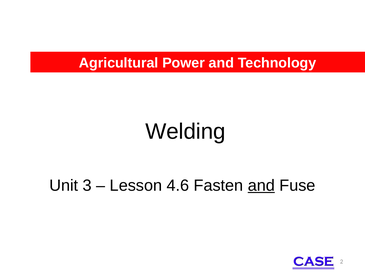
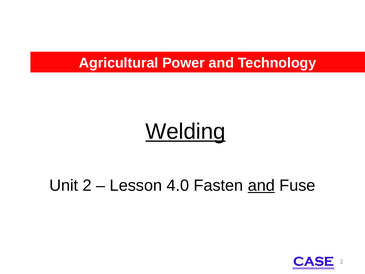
Welding underline: none -> present
Unit 3: 3 -> 2
4.6: 4.6 -> 4.0
